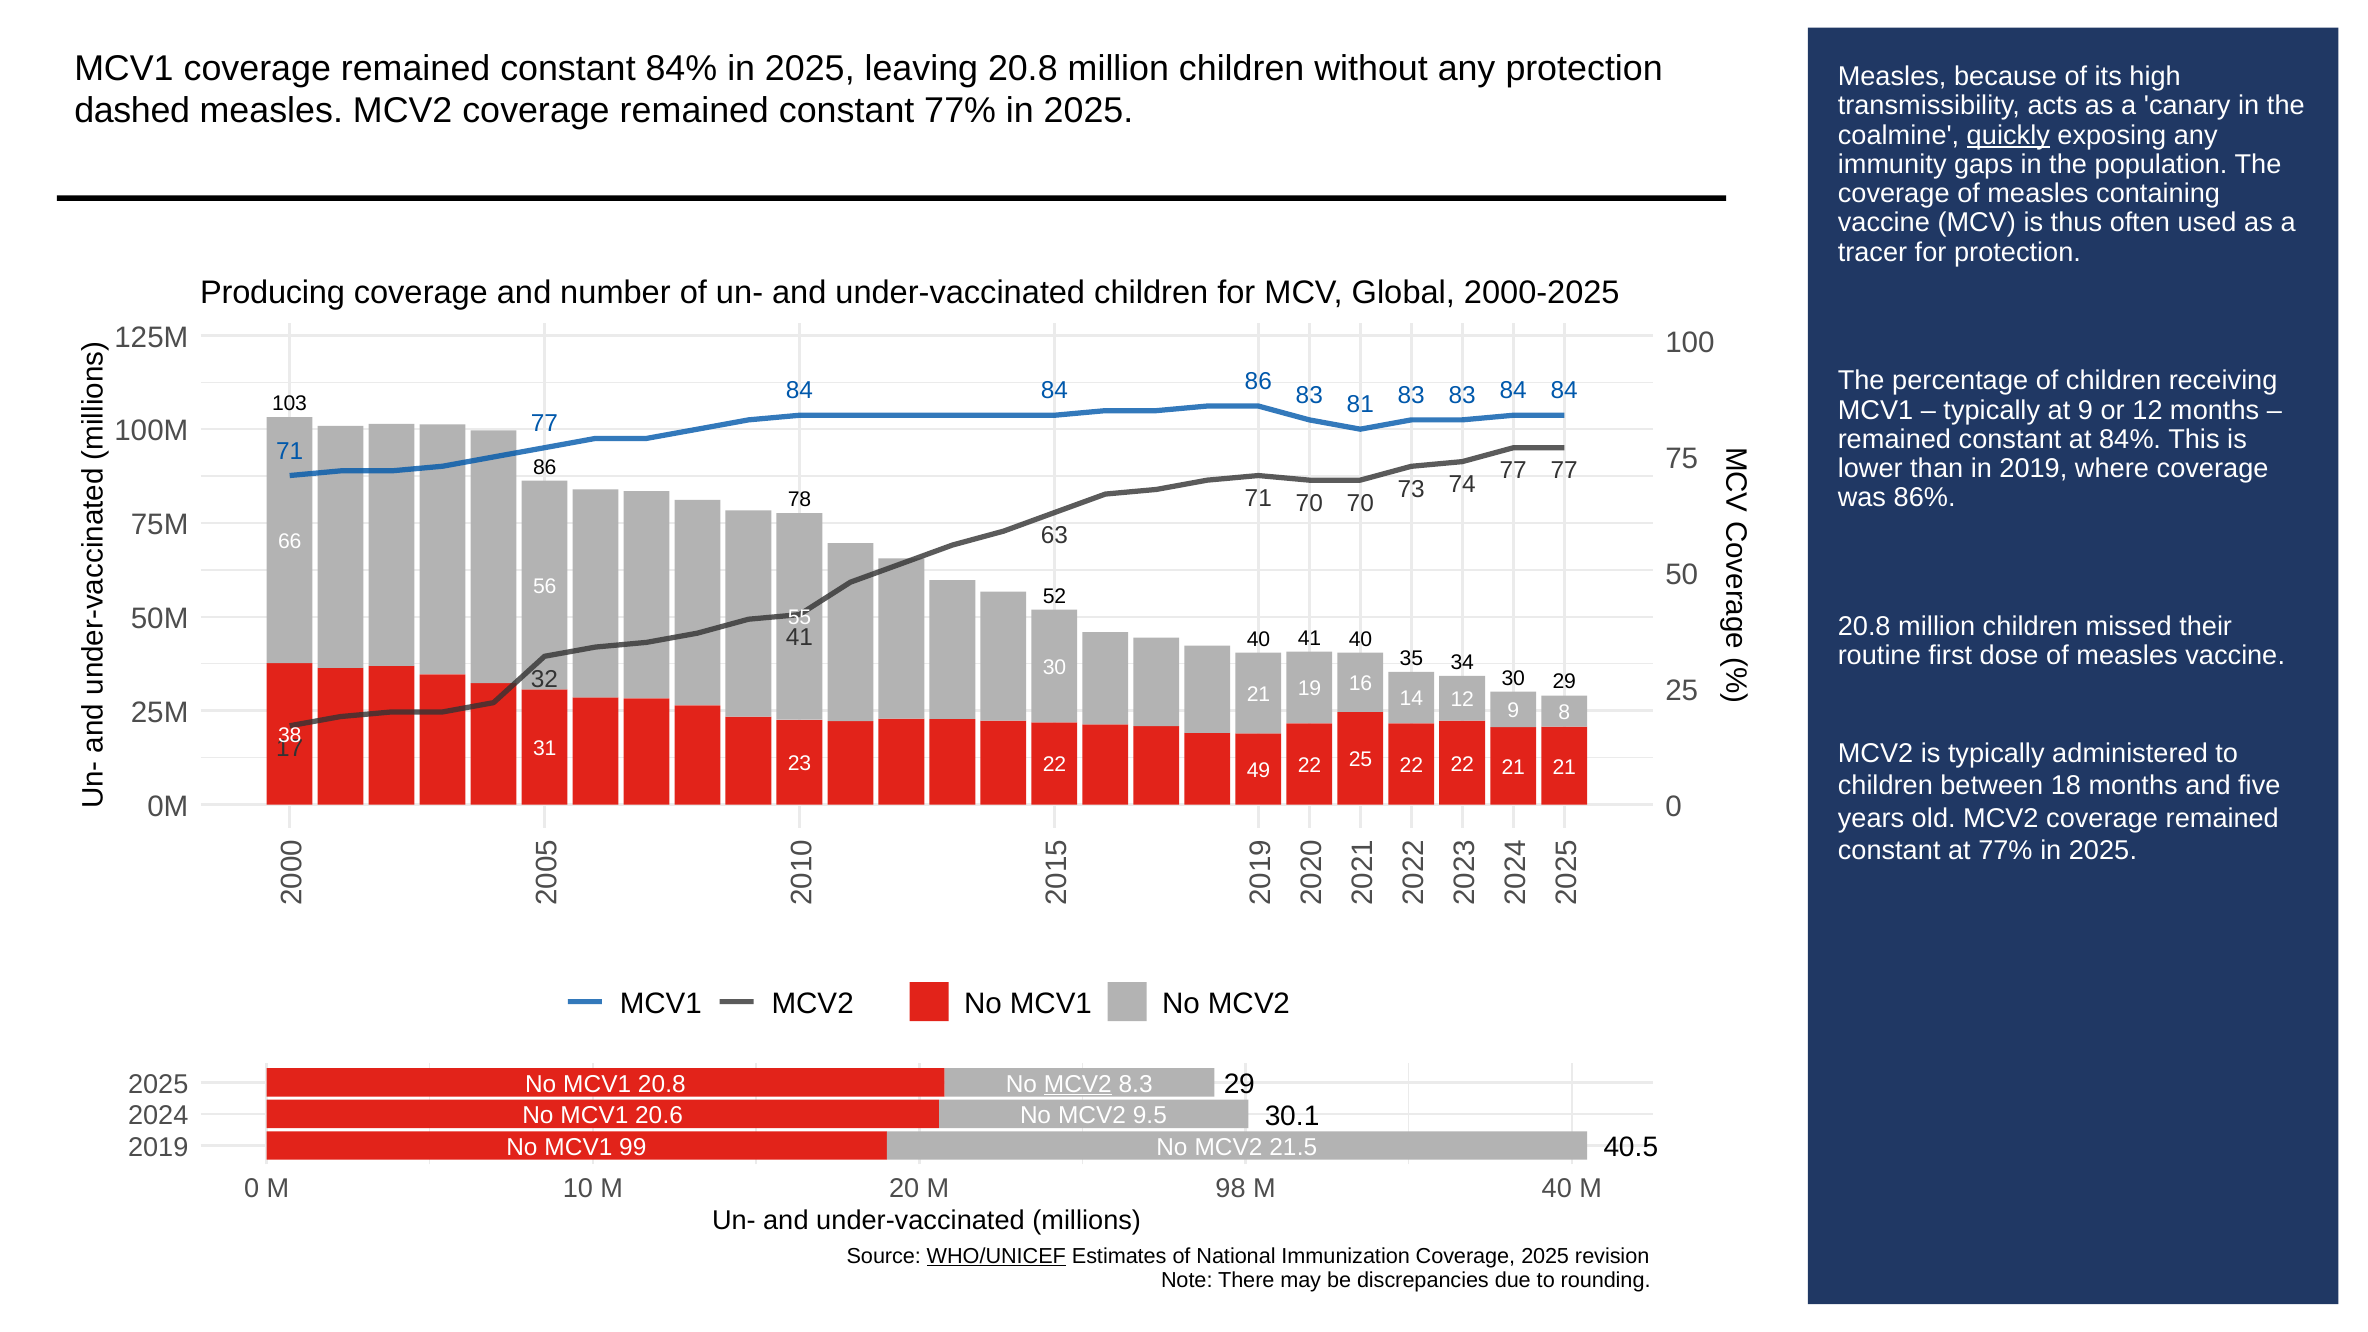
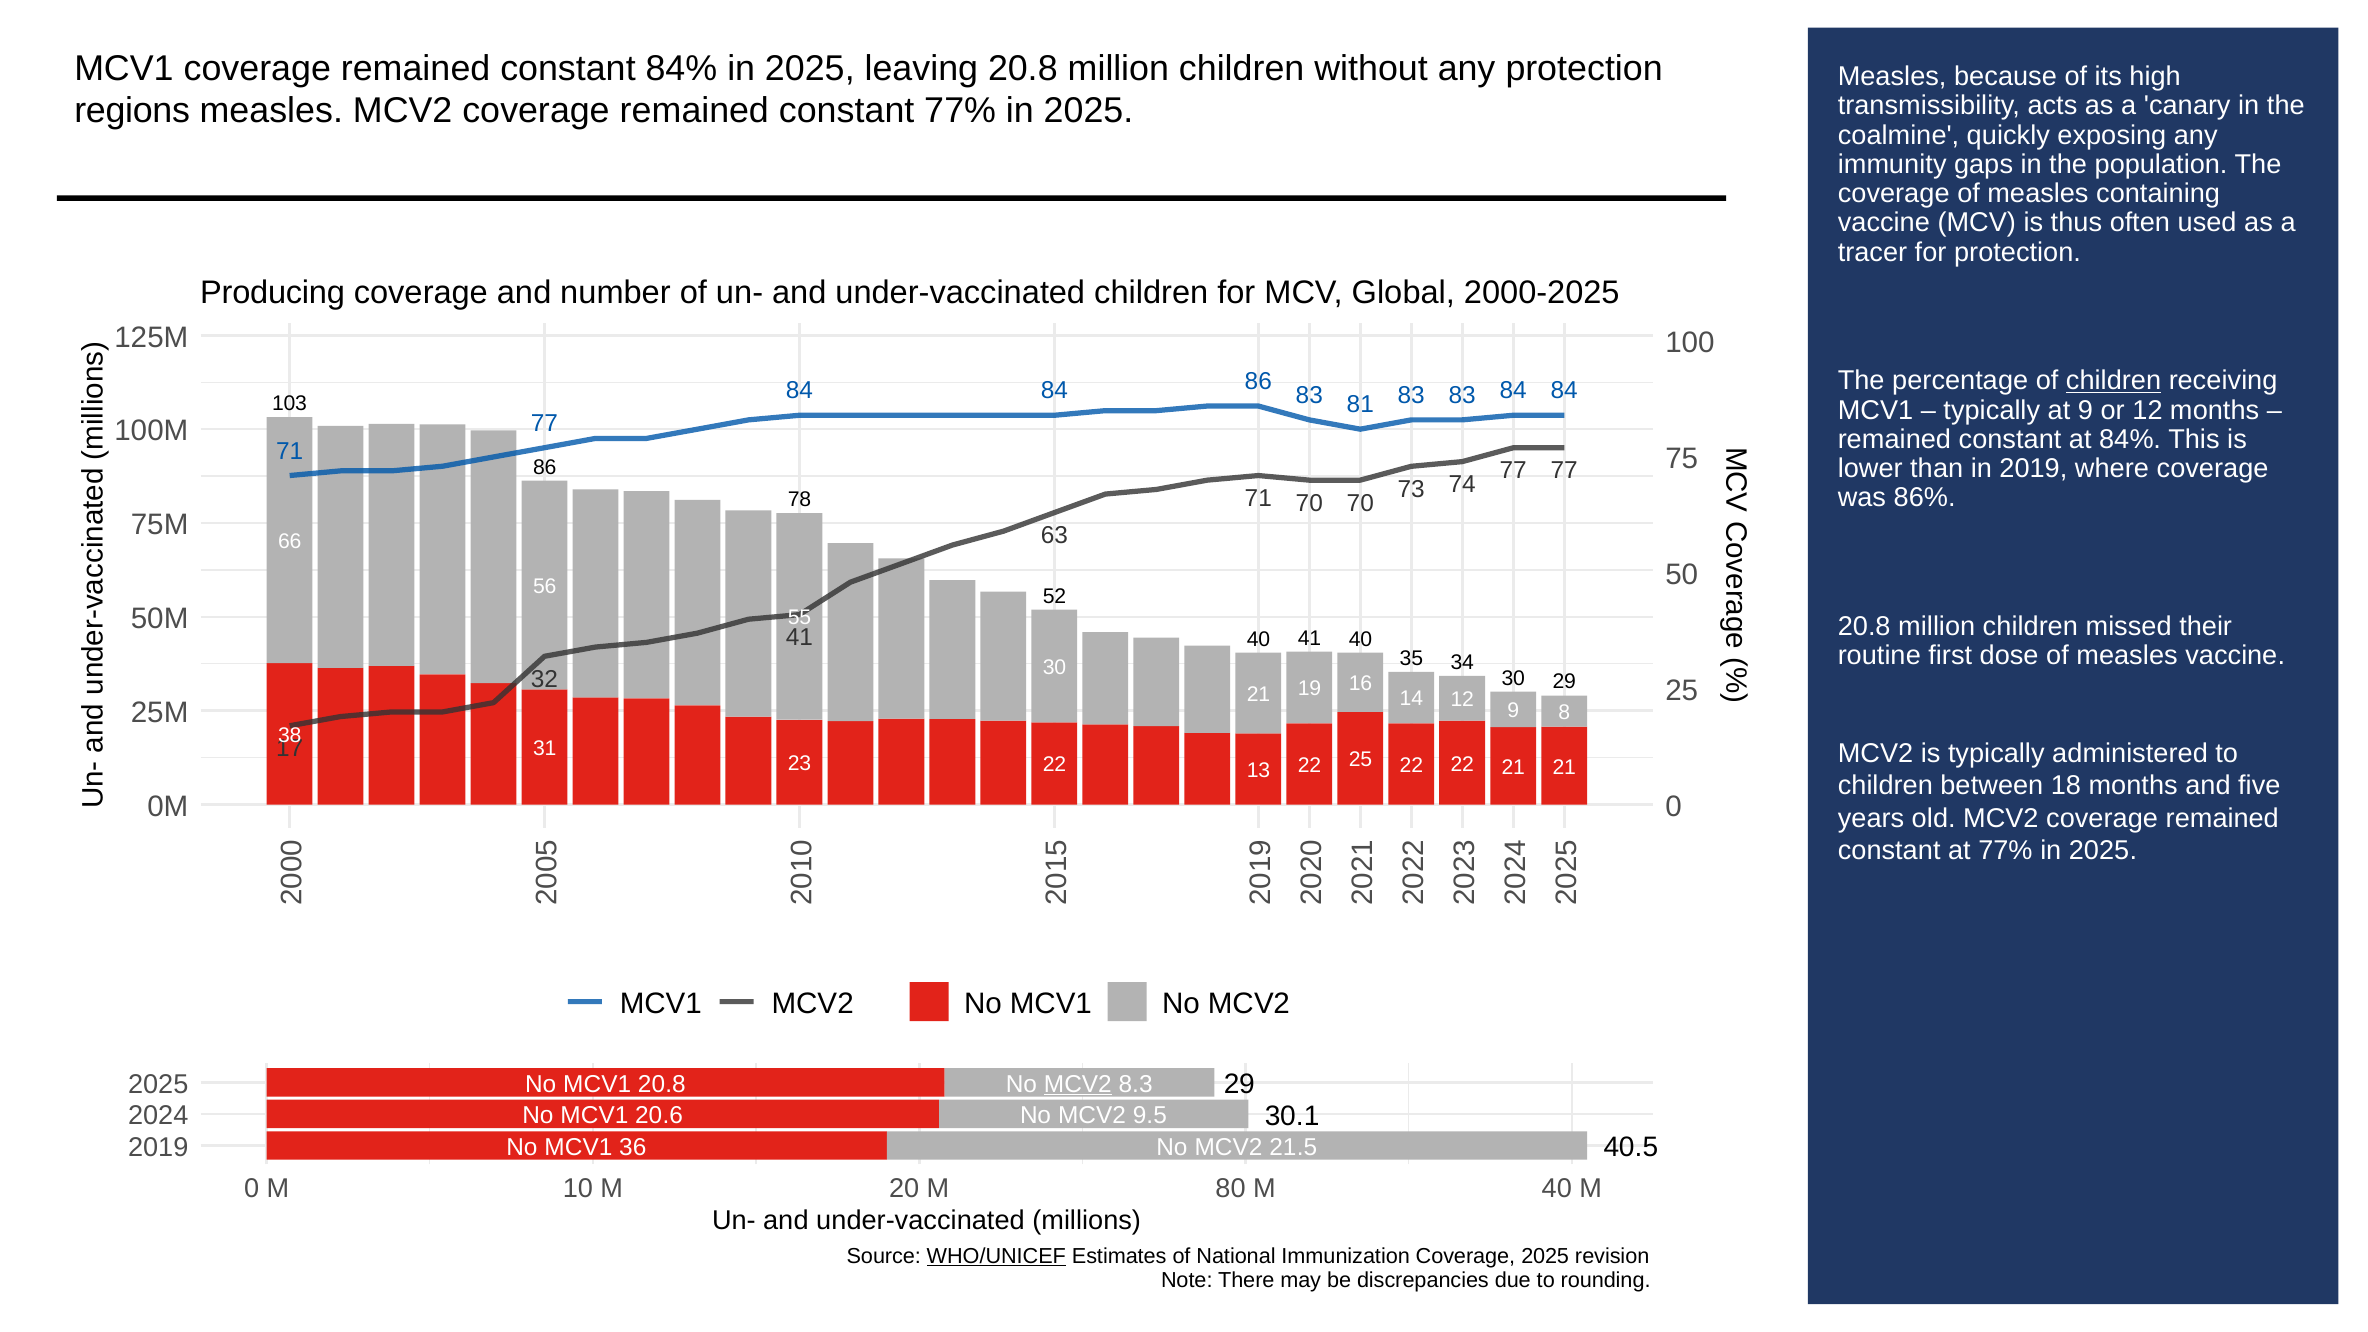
dashed: dashed -> regions
quickly underline: present -> none
children at (2114, 381) underline: none -> present
49: 49 -> 13
99: 99 -> 36
98: 98 -> 80
